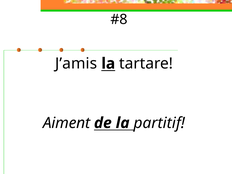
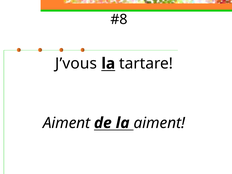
J’amis: J’amis -> J’vous
la partitif: partitif -> aiment
